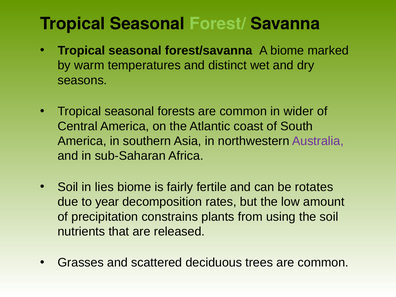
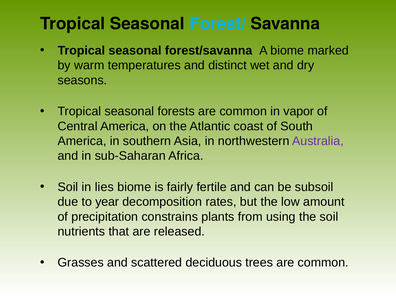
Forest/ colour: light green -> light blue
wider: wider -> vapor
rotates: rotates -> subsoil
